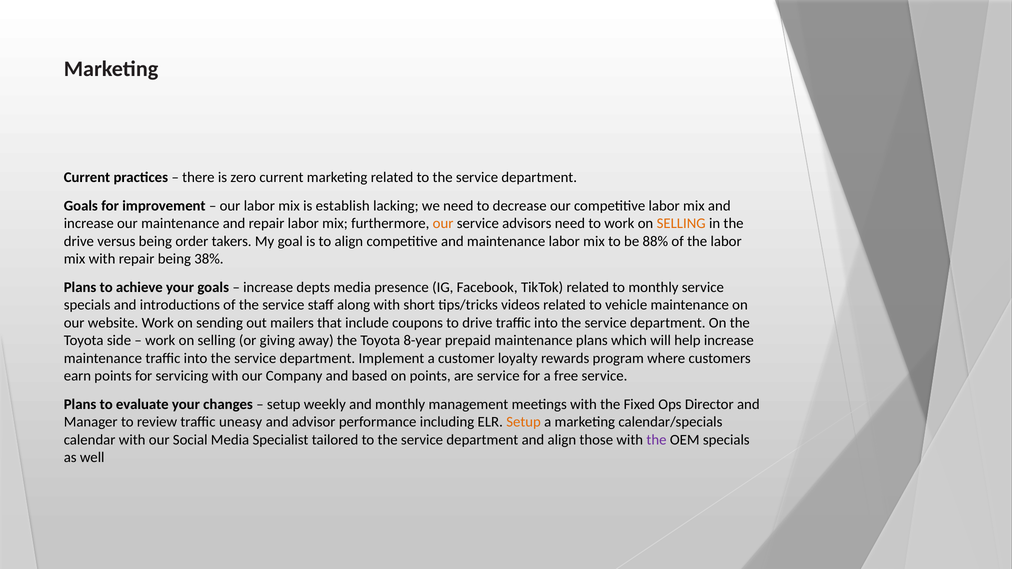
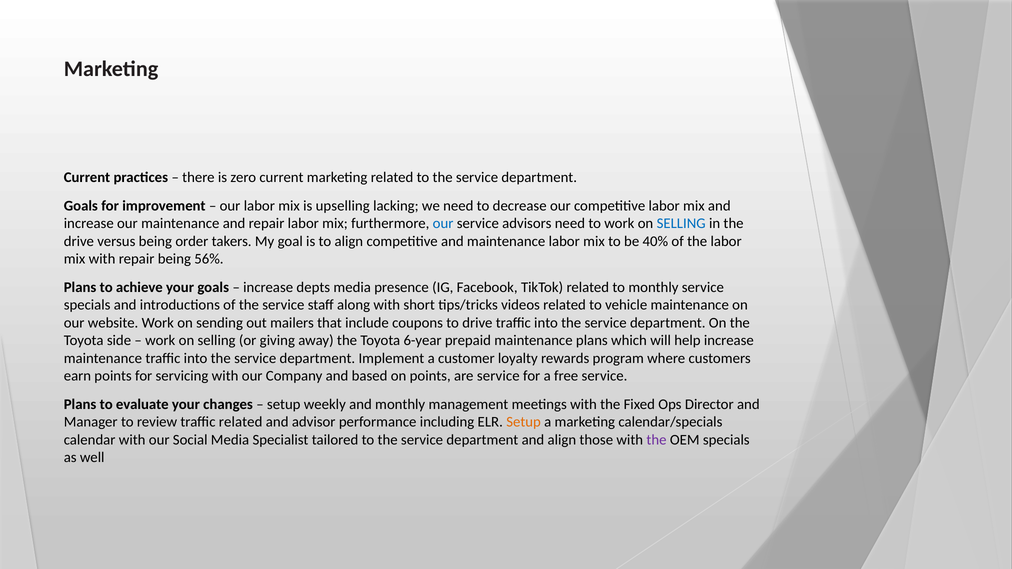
establish: establish -> upselling
our at (443, 224) colour: orange -> blue
SELLING at (681, 224) colour: orange -> blue
88%: 88% -> 40%
38%: 38% -> 56%
8-year: 8-year -> 6-year
traffic uneasy: uneasy -> related
